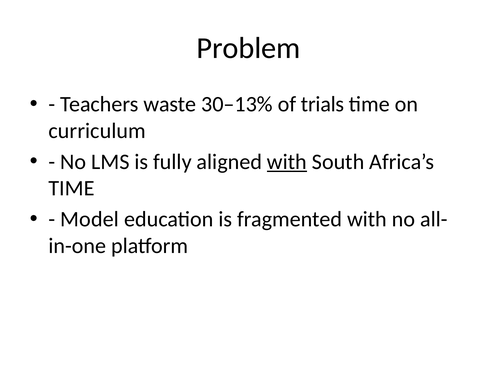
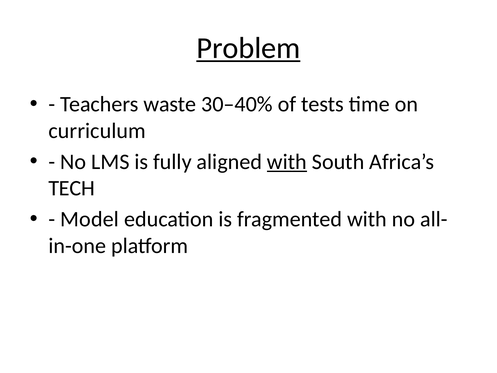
Problem underline: none -> present
30–13%: 30–13% -> 30–40%
trials: trials -> tests
TIME at (71, 188): TIME -> TECH
